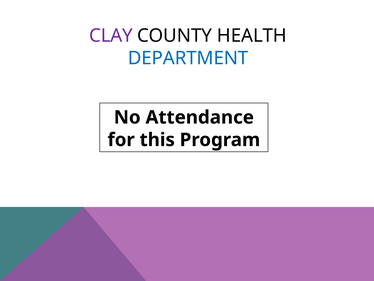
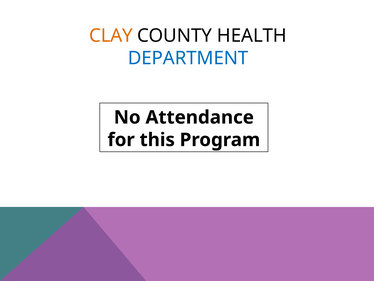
CLAY colour: purple -> orange
